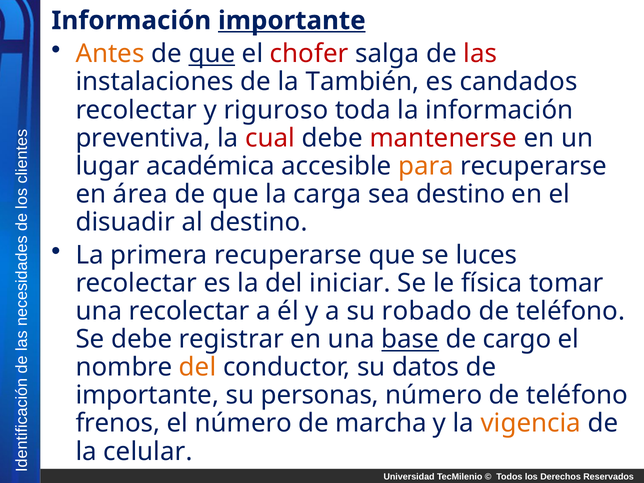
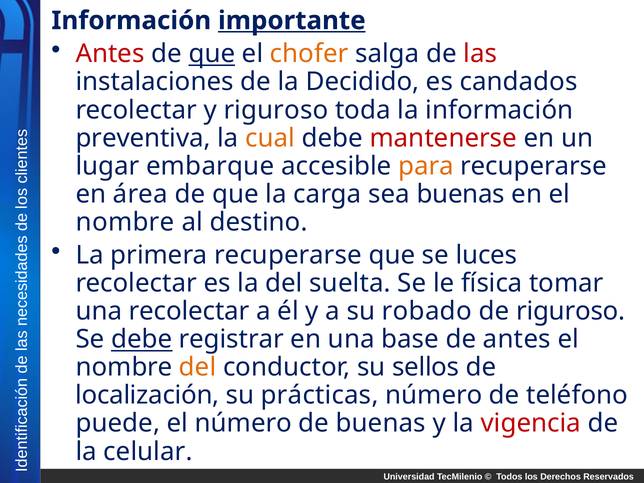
Antes at (110, 54) colour: orange -> red
chofer colour: red -> orange
También: También -> Decidido
cual colour: red -> orange
académica: académica -> embarque
sea destino: destino -> buenas
disuadir at (125, 222): disuadir -> nombre
iniciar: iniciar -> suelta
teléfono at (571, 311): teléfono -> riguroso
debe at (142, 339) underline: none -> present
base underline: present -> none
de cargo: cargo -> antes
datos: datos -> sellos
importante at (147, 395): importante -> localización
personas: personas -> prácticas
frenos: frenos -> puede
de marcha: marcha -> buenas
vigencia colour: orange -> red
